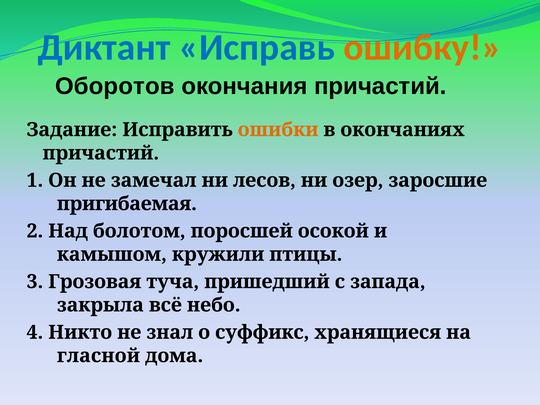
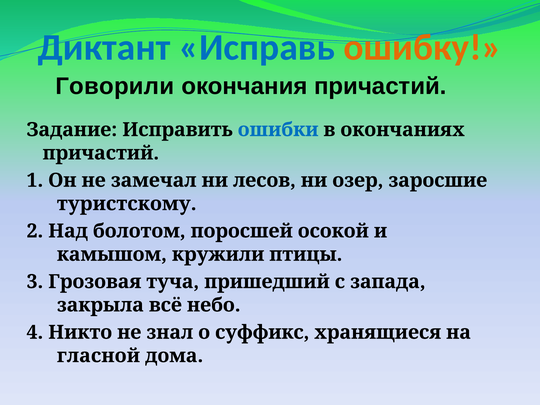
Оборотов: Оборотов -> Говорили
ошибки colour: orange -> blue
пригибаемая: пригибаемая -> туристскому
